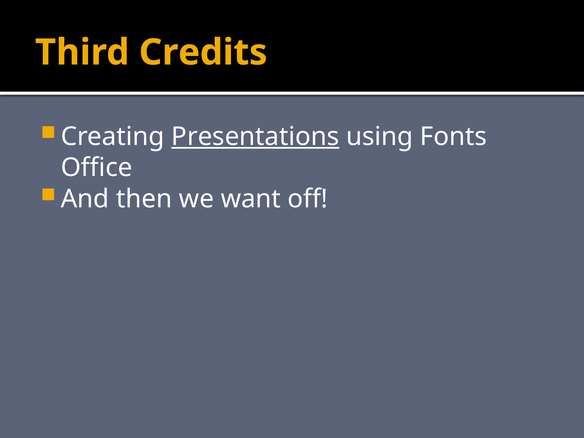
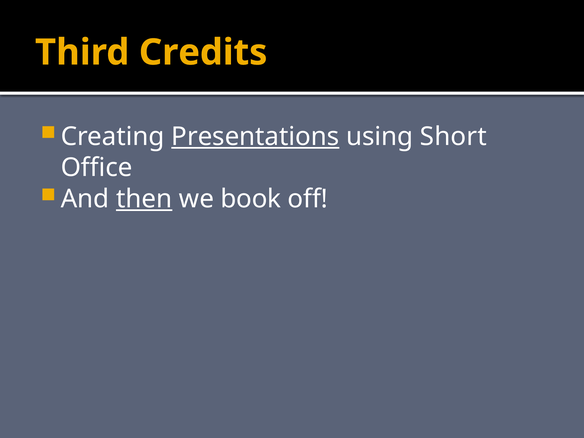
Fonts: Fonts -> Short
then underline: none -> present
want: want -> book
